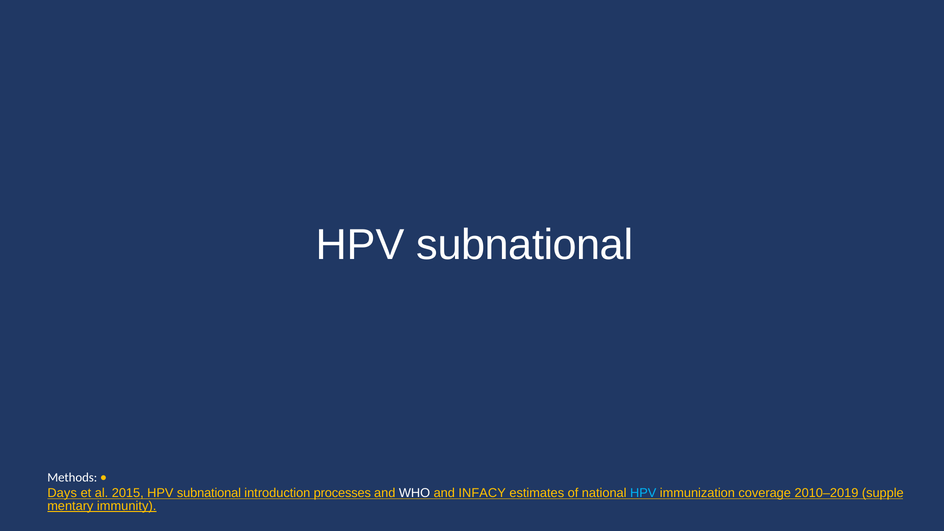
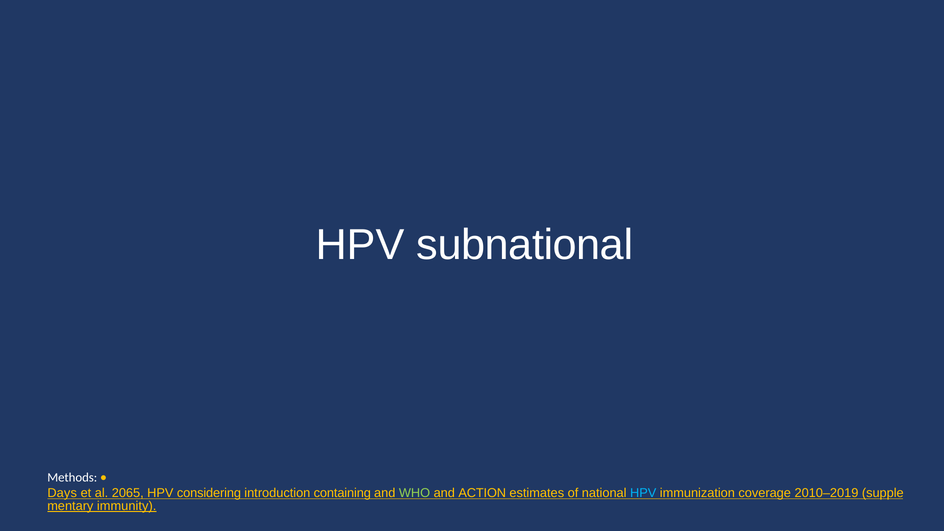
2015: 2015 -> 2065
subnational at (209, 493): subnational -> considering
processes: processes -> containing
WHO colour: white -> light green
INFACY: INFACY -> ACTION
